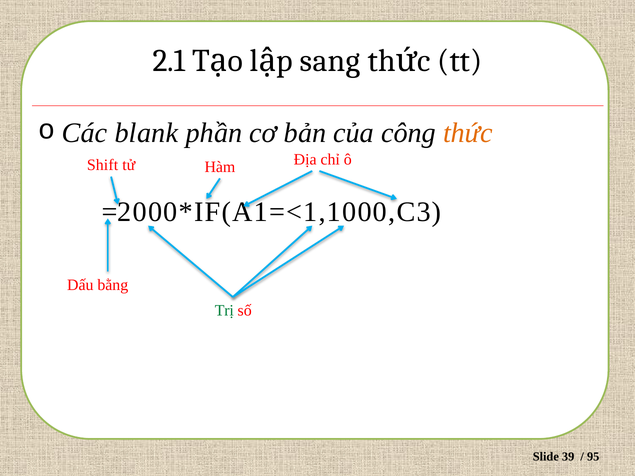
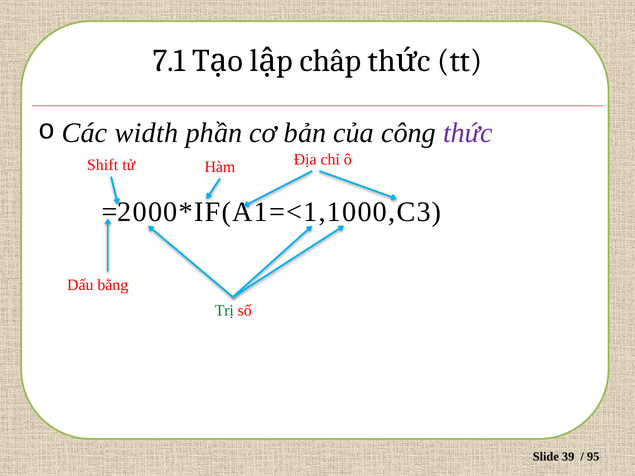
2.1: 2.1 -> 7.1
sang: sang -> chấp
blank: blank -> width
thức colour: orange -> purple
